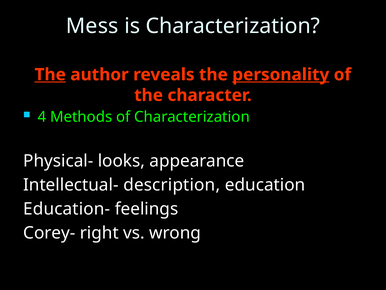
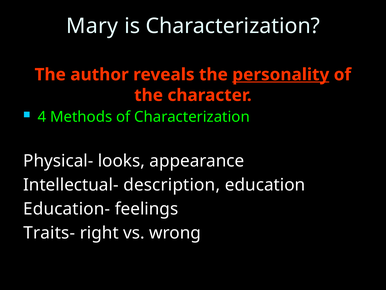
Mess: Mess -> Mary
The at (50, 75) underline: present -> none
Corey-: Corey- -> Traits-
